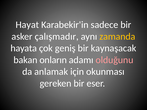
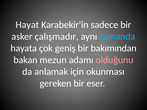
zamanda colour: yellow -> light blue
kaynaşacak: kaynaşacak -> bakımından
onların: onların -> mezun
